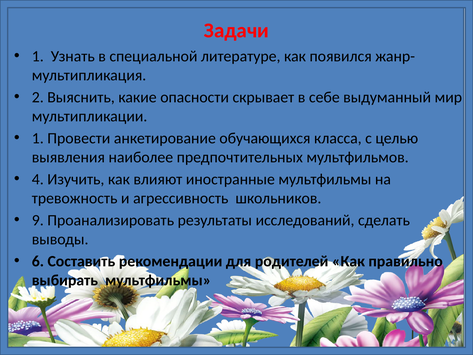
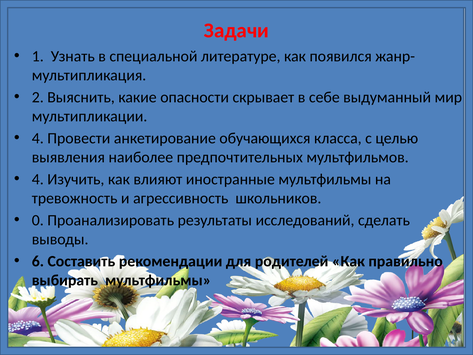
1 at (38, 138): 1 -> 4
9: 9 -> 0
